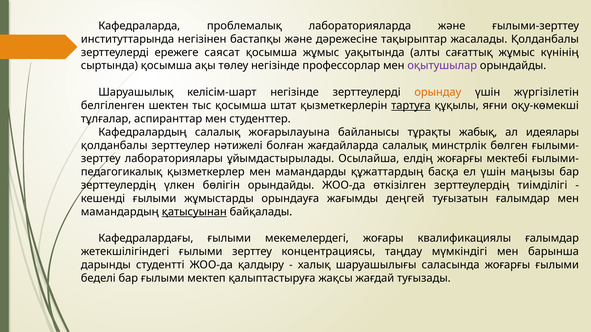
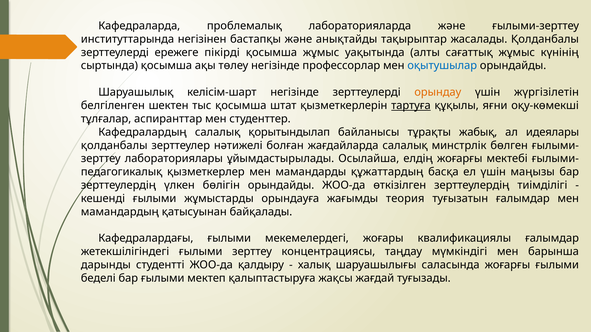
дәрежесіне: дәрежесіне -> анықтайды
саясат: саясат -> пікірді
оқытушылар colour: purple -> blue
жоғарылауына: жоғарылауына -> қорытындылап
деңгей: деңгей -> теория
қатысуынан underline: present -> none
